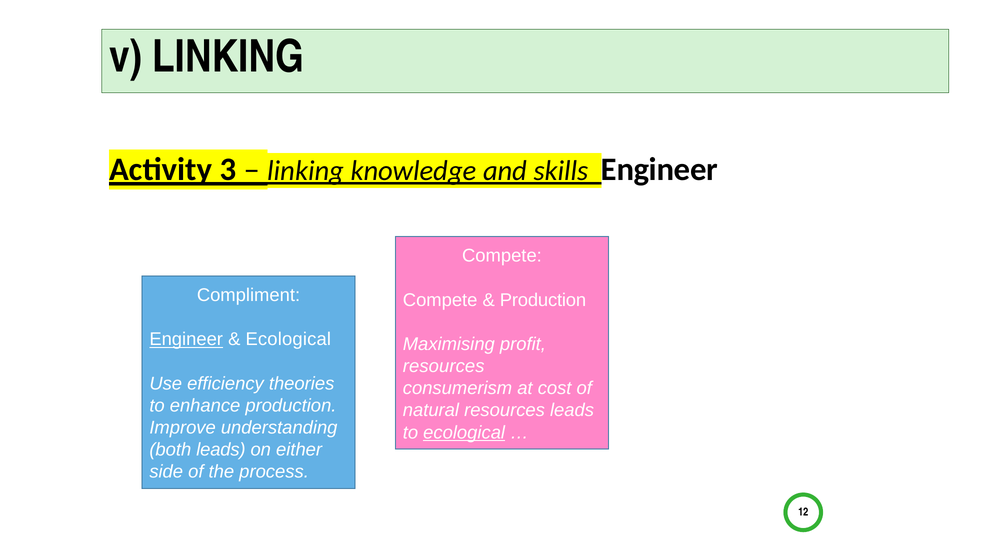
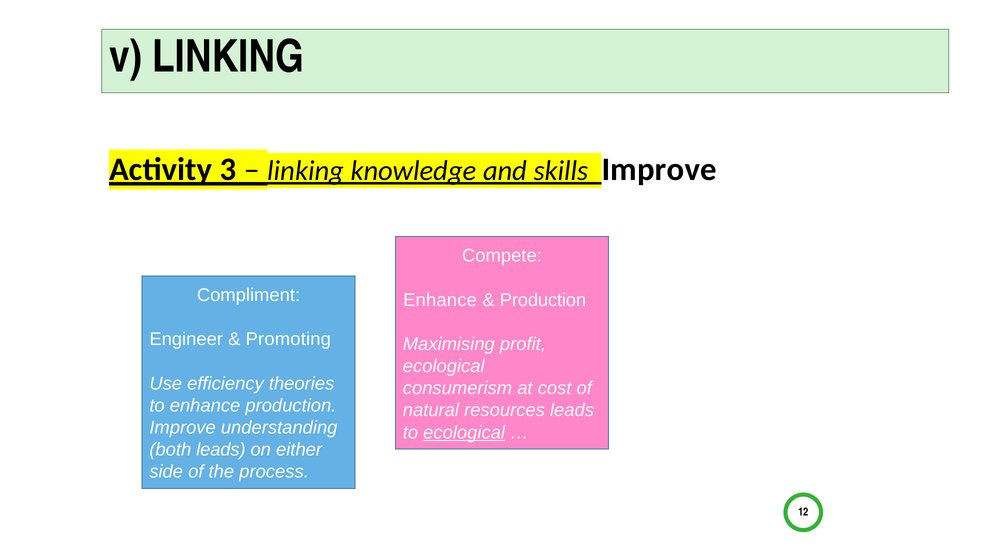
skills Engineer: Engineer -> Improve
Compete at (440, 300): Compete -> Enhance
Engineer at (186, 340) underline: present -> none
Ecological at (288, 340): Ecological -> Promoting
resources at (444, 366): resources -> ecological
